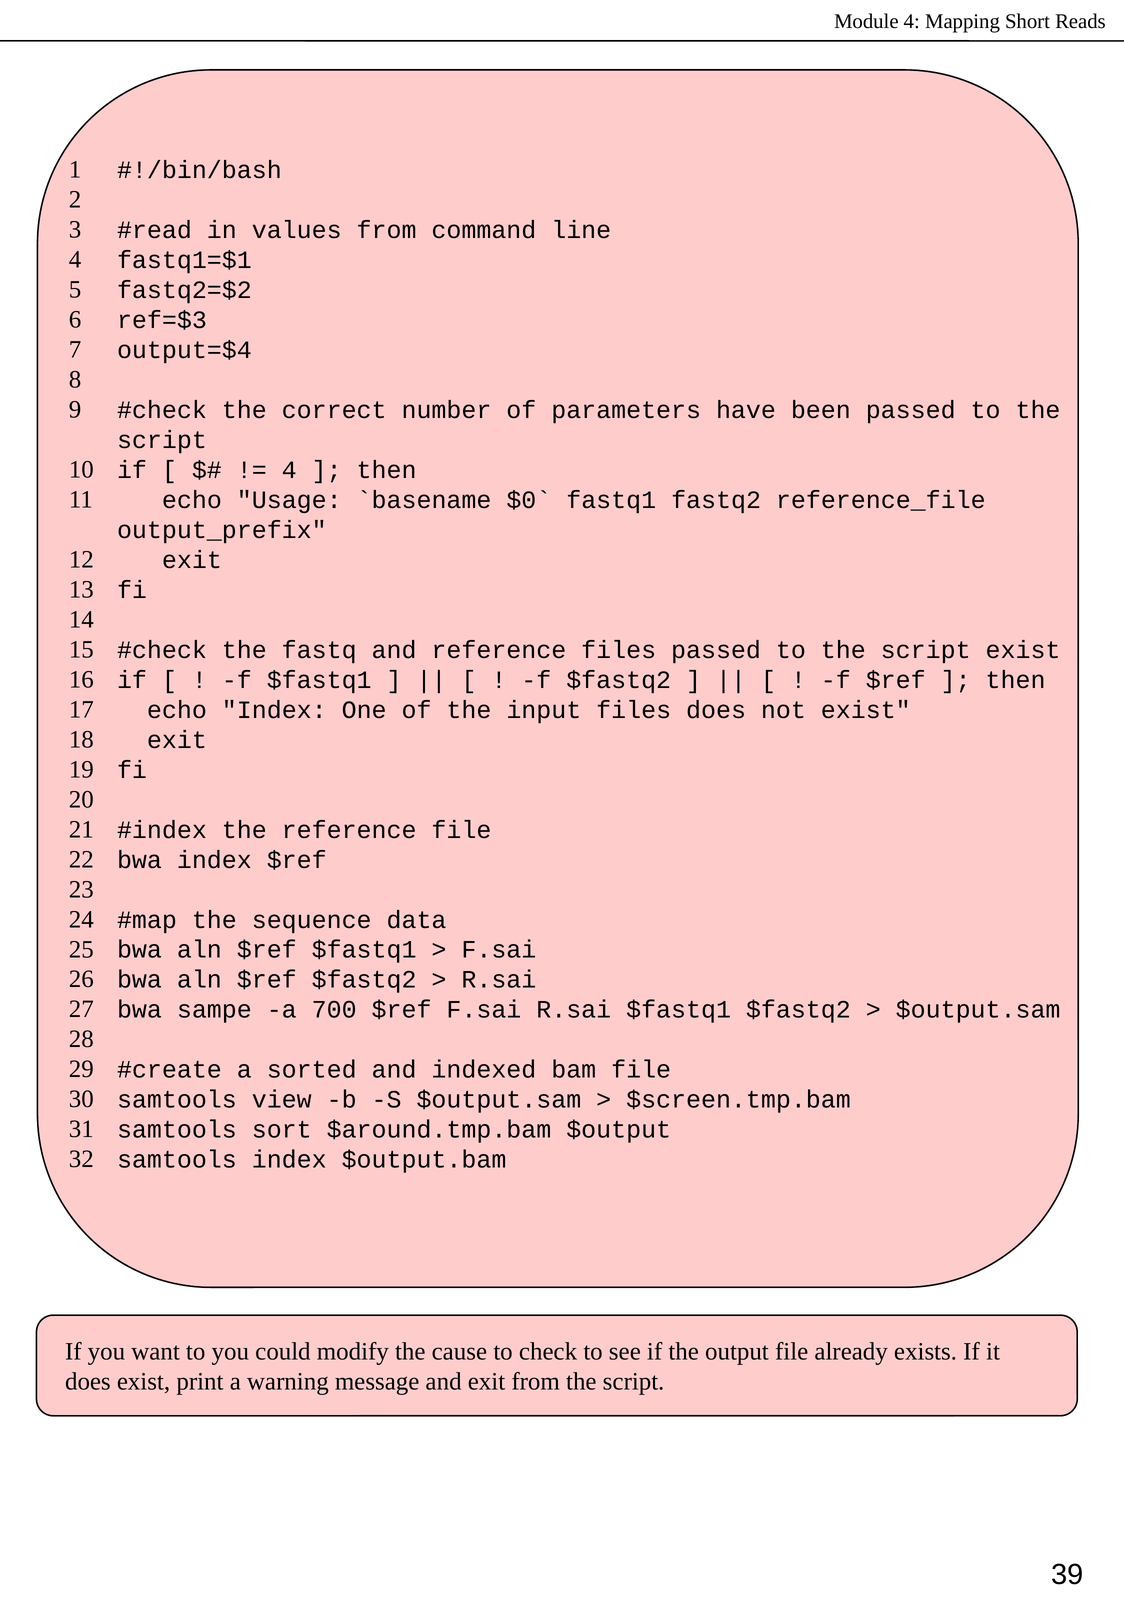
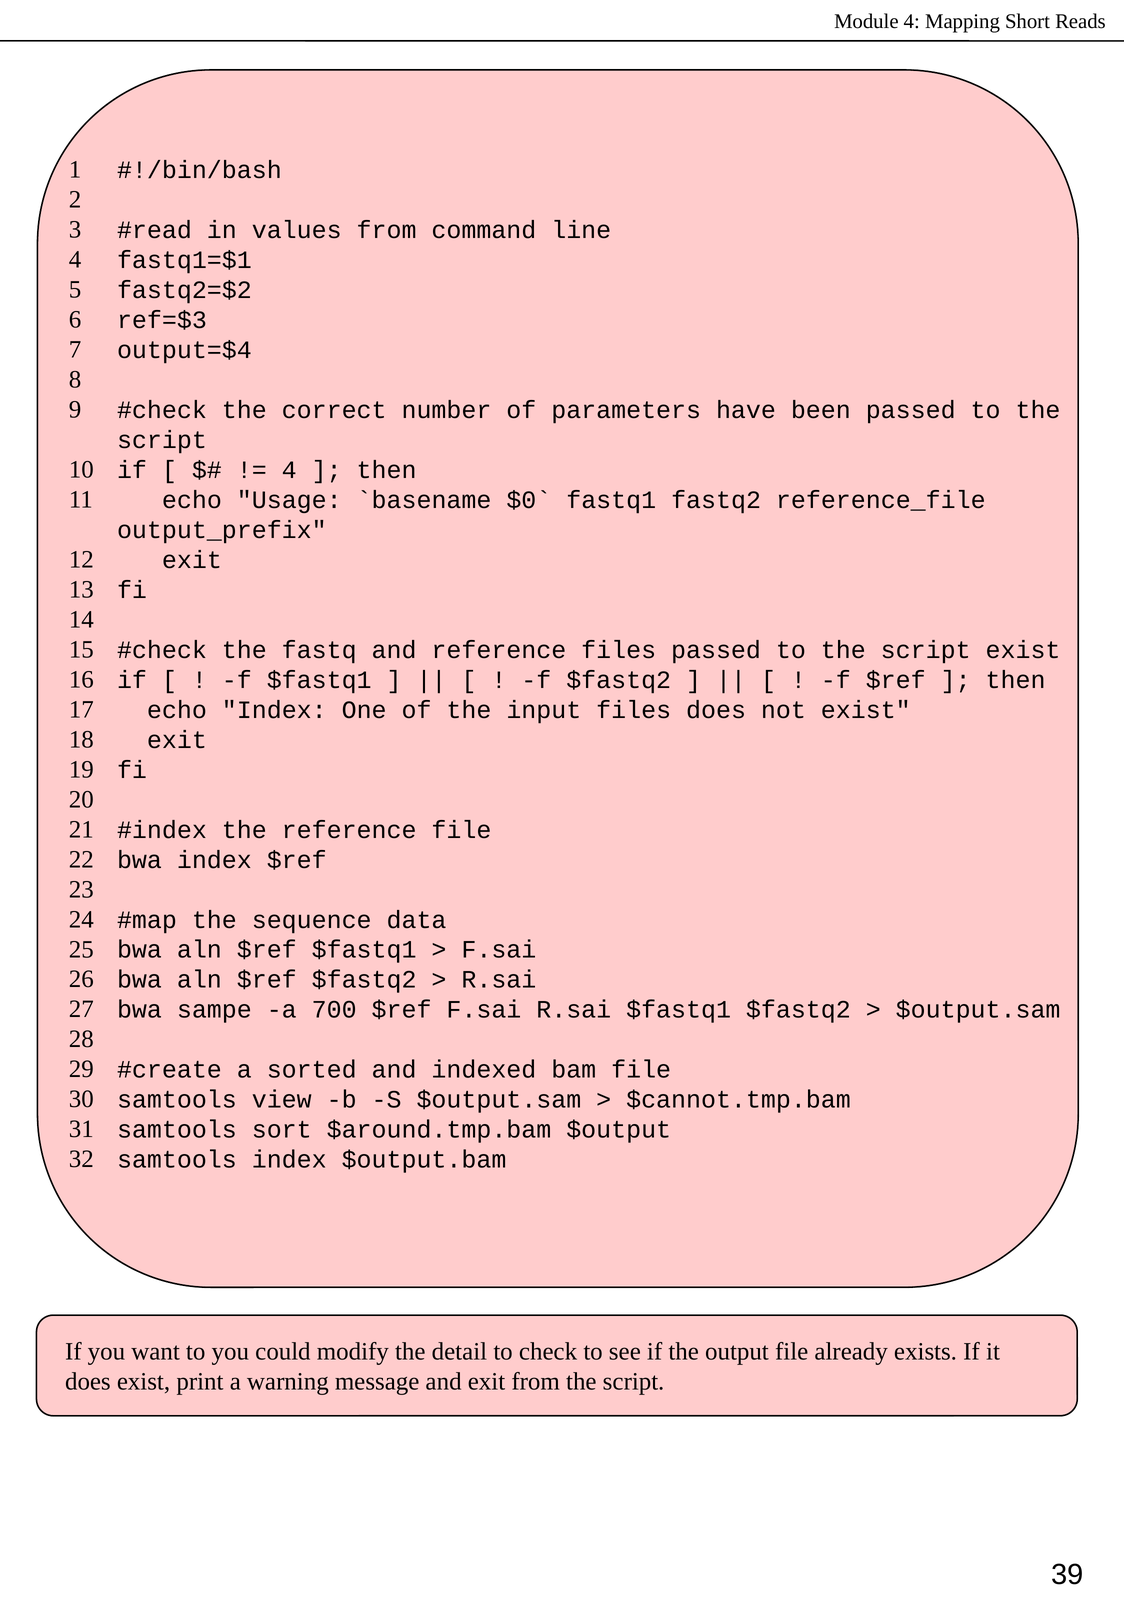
$screen.tmp.bam: $screen.tmp.bam -> $cannot.tmp.bam
cause: cause -> detail
